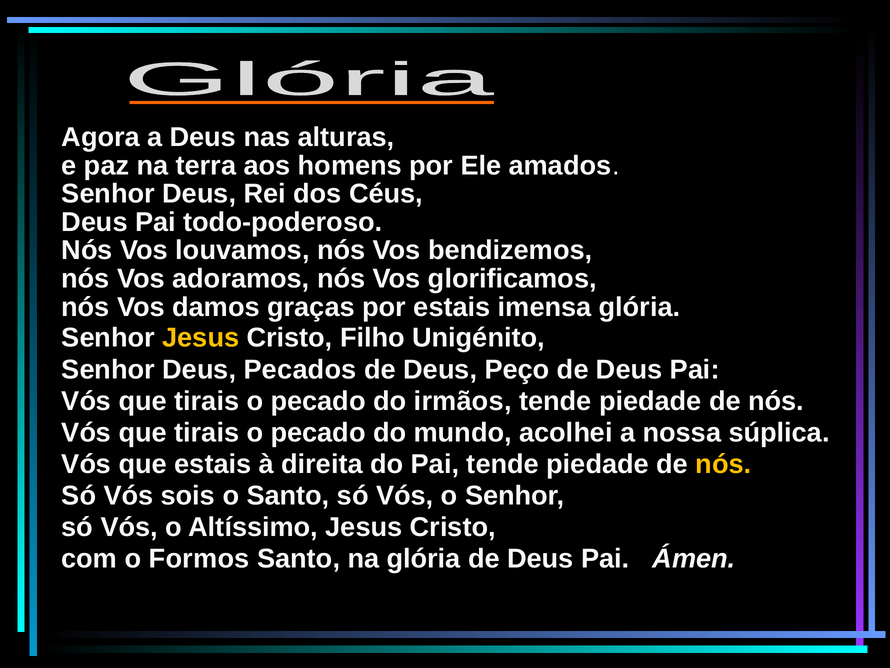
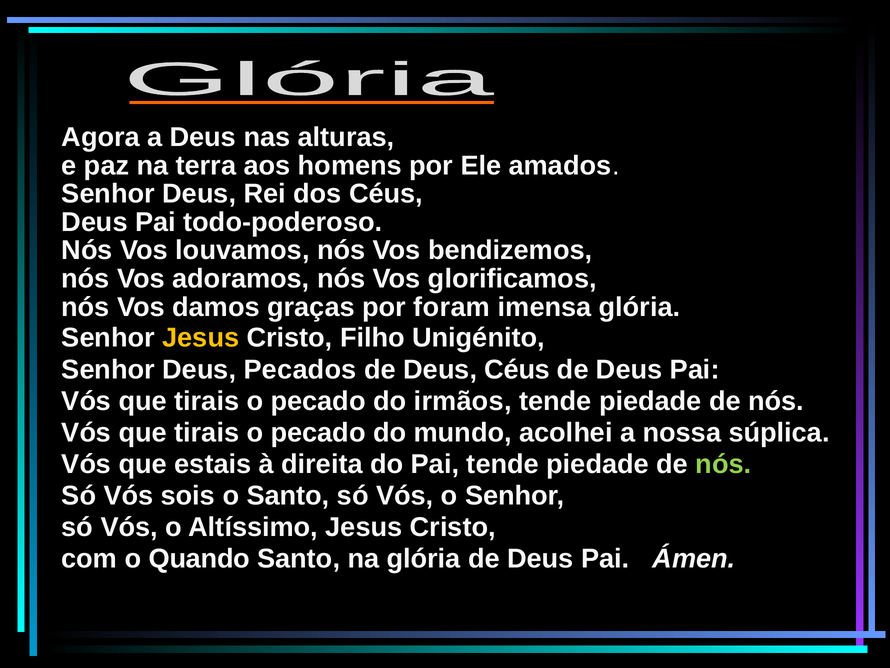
por estais: estais -> foram
Deus Peço: Peço -> Céus
nós at (723, 464) colour: yellow -> light green
Formos: Formos -> Quando
